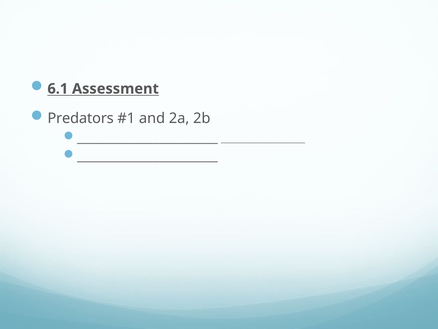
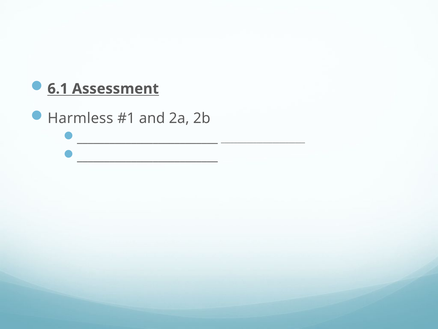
Predators: Predators -> Harmless
